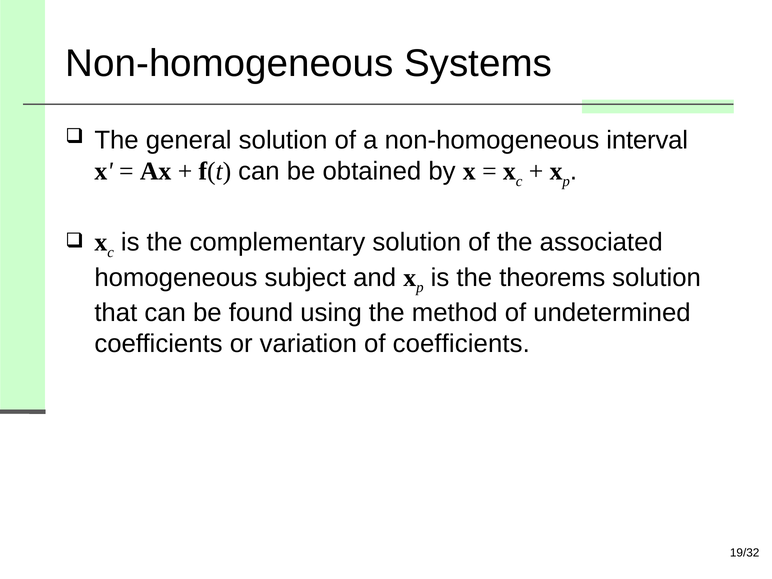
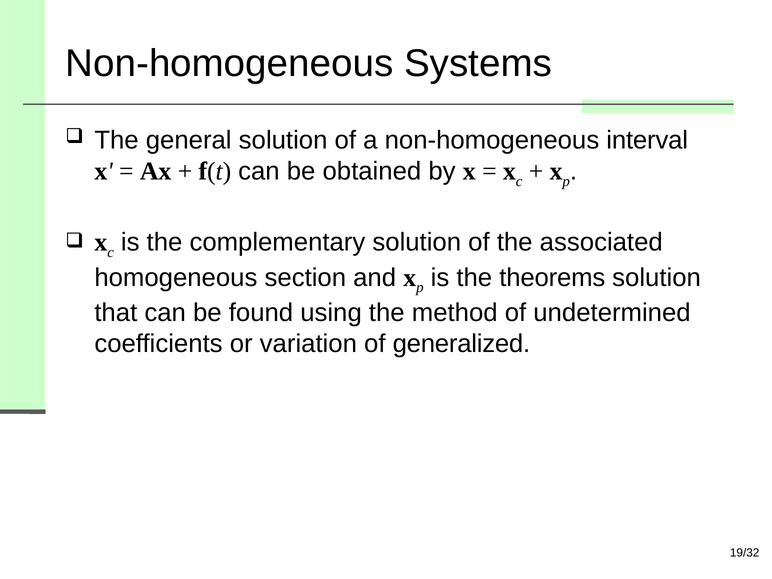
subject: subject -> section
of coefficients: coefficients -> generalized
